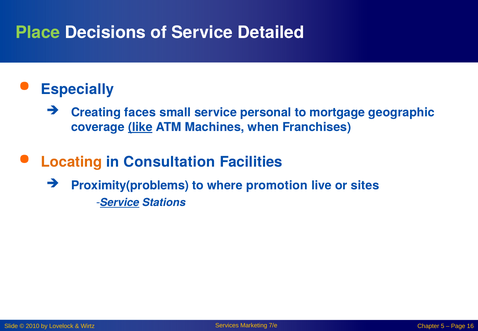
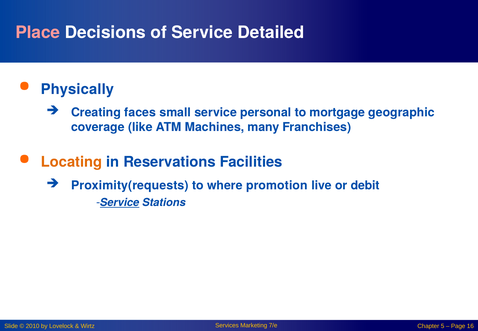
Place colour: light green -> pink
Especially: Especially -> Physically
like underline: present -> none
when: when -> many
Consultation: Consultation -> Reservations
Proximity(problems: Proximity(problems -> Proximity(requests
sites: sites -> debit
